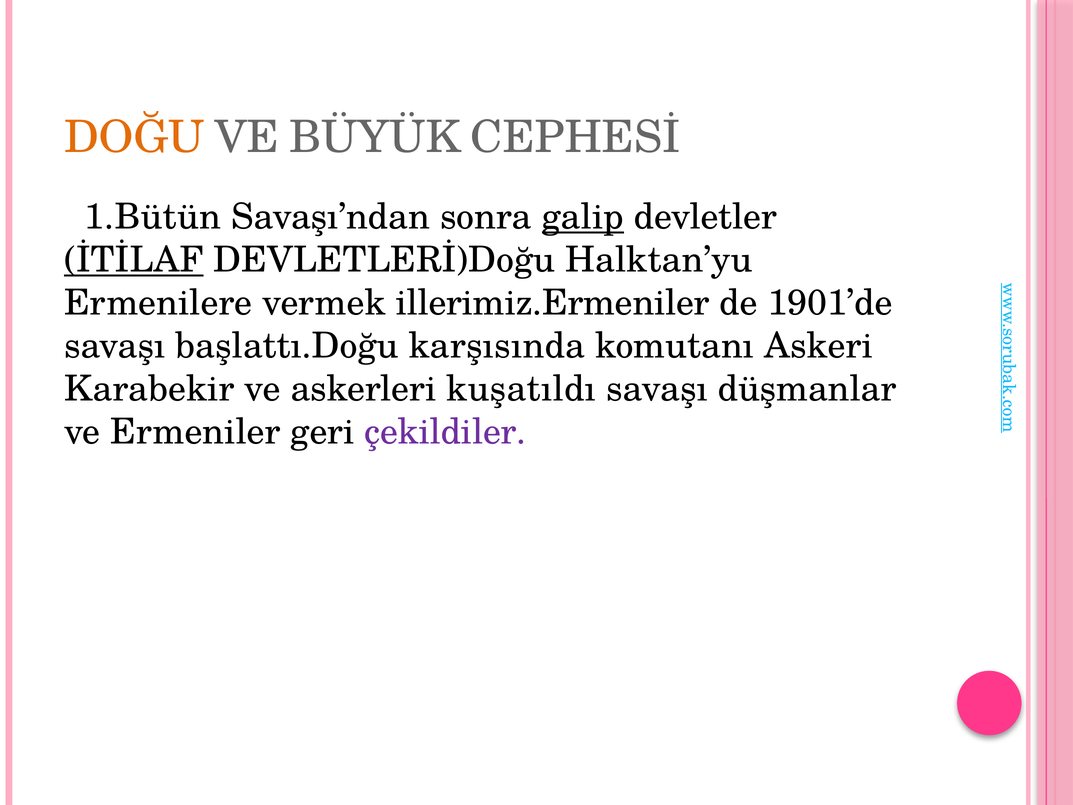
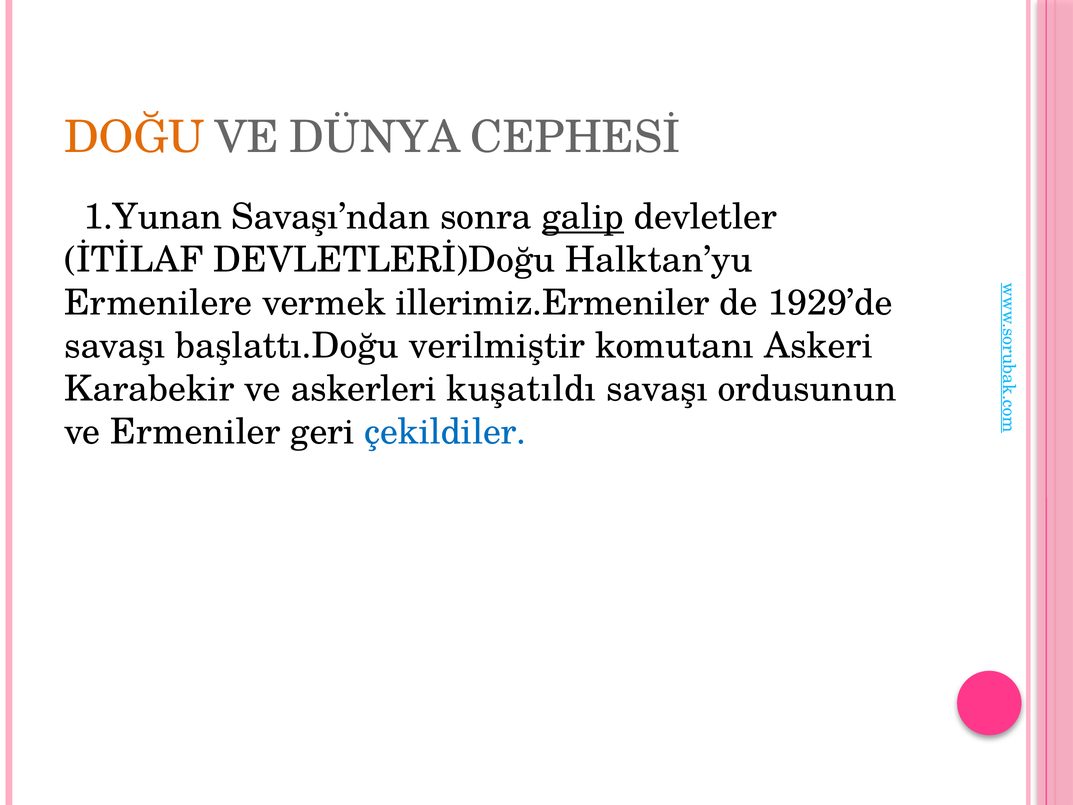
BÜYÜK: BÜYÜK -> DÜNYA
1.Bütün: 1.Bütün -> 1.Yunan
İTİLAF underline: present -> none
1901’de: 1901’de -> 1929’de
karşısında: karşısında -> verilmiştir
düşmanlar: düşmanlar -> ordusunun
çekildiler colour: purple -> blue
